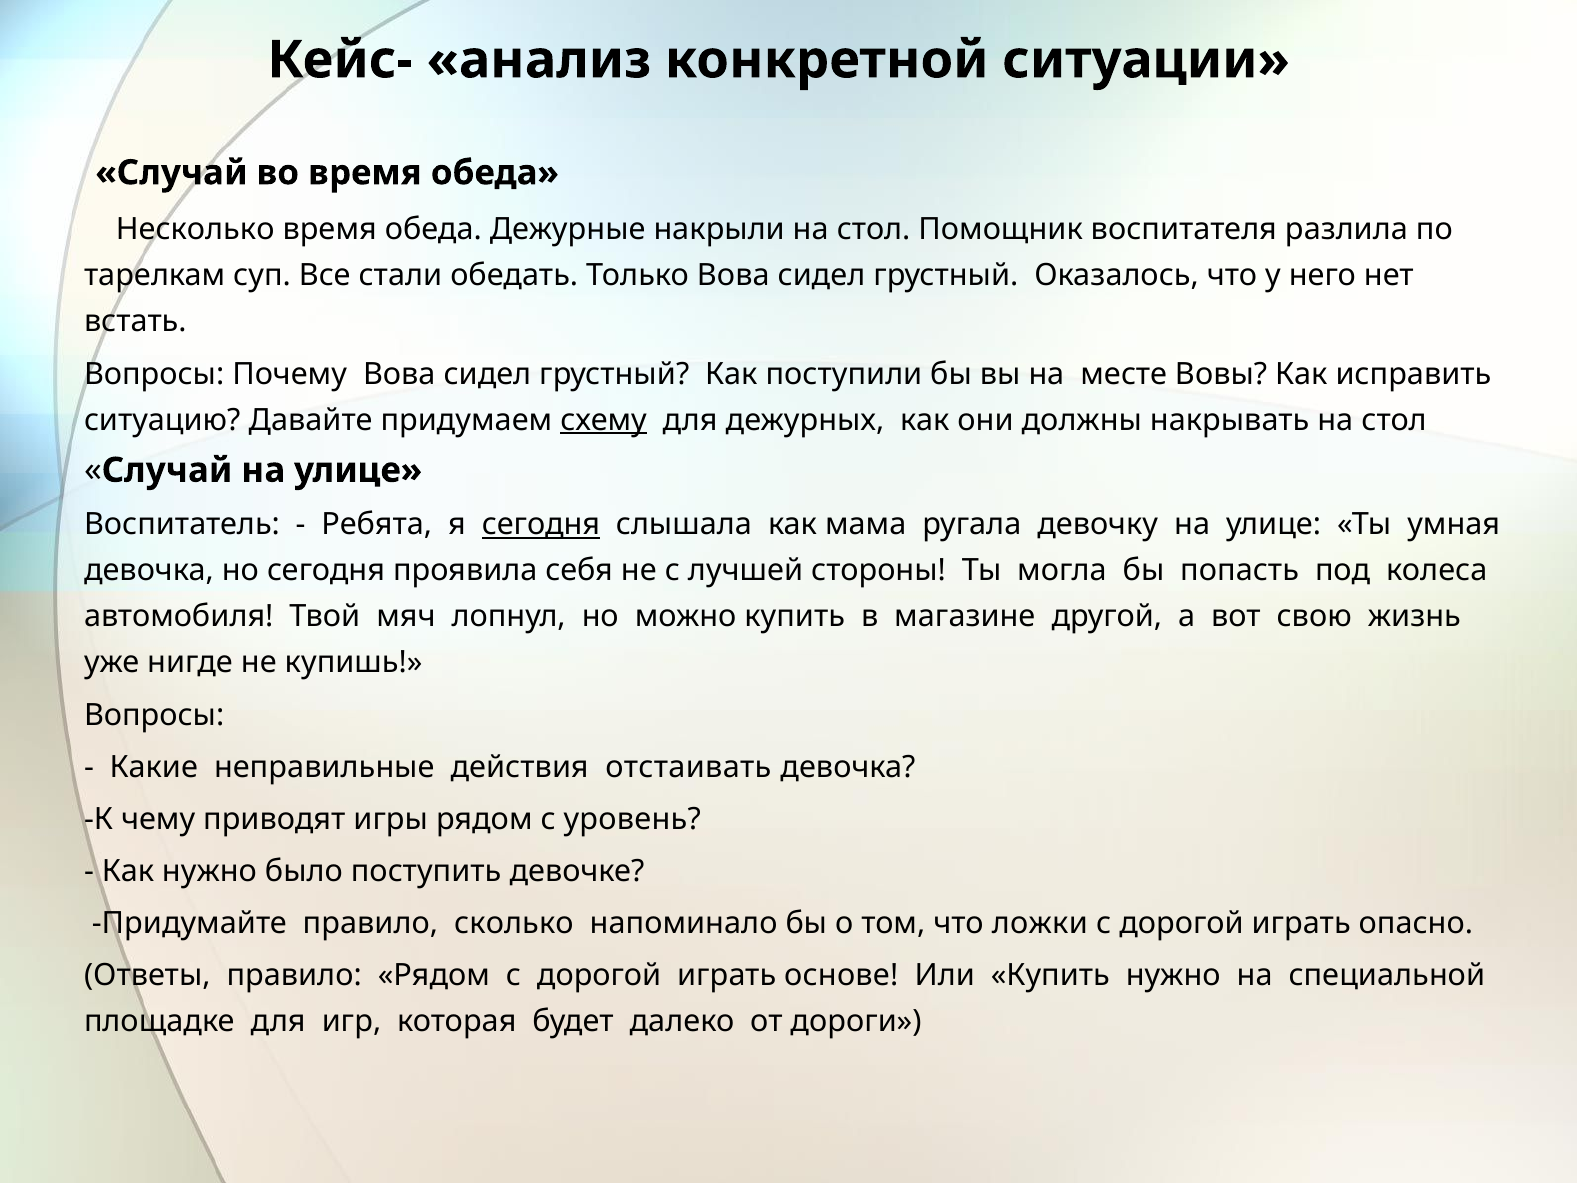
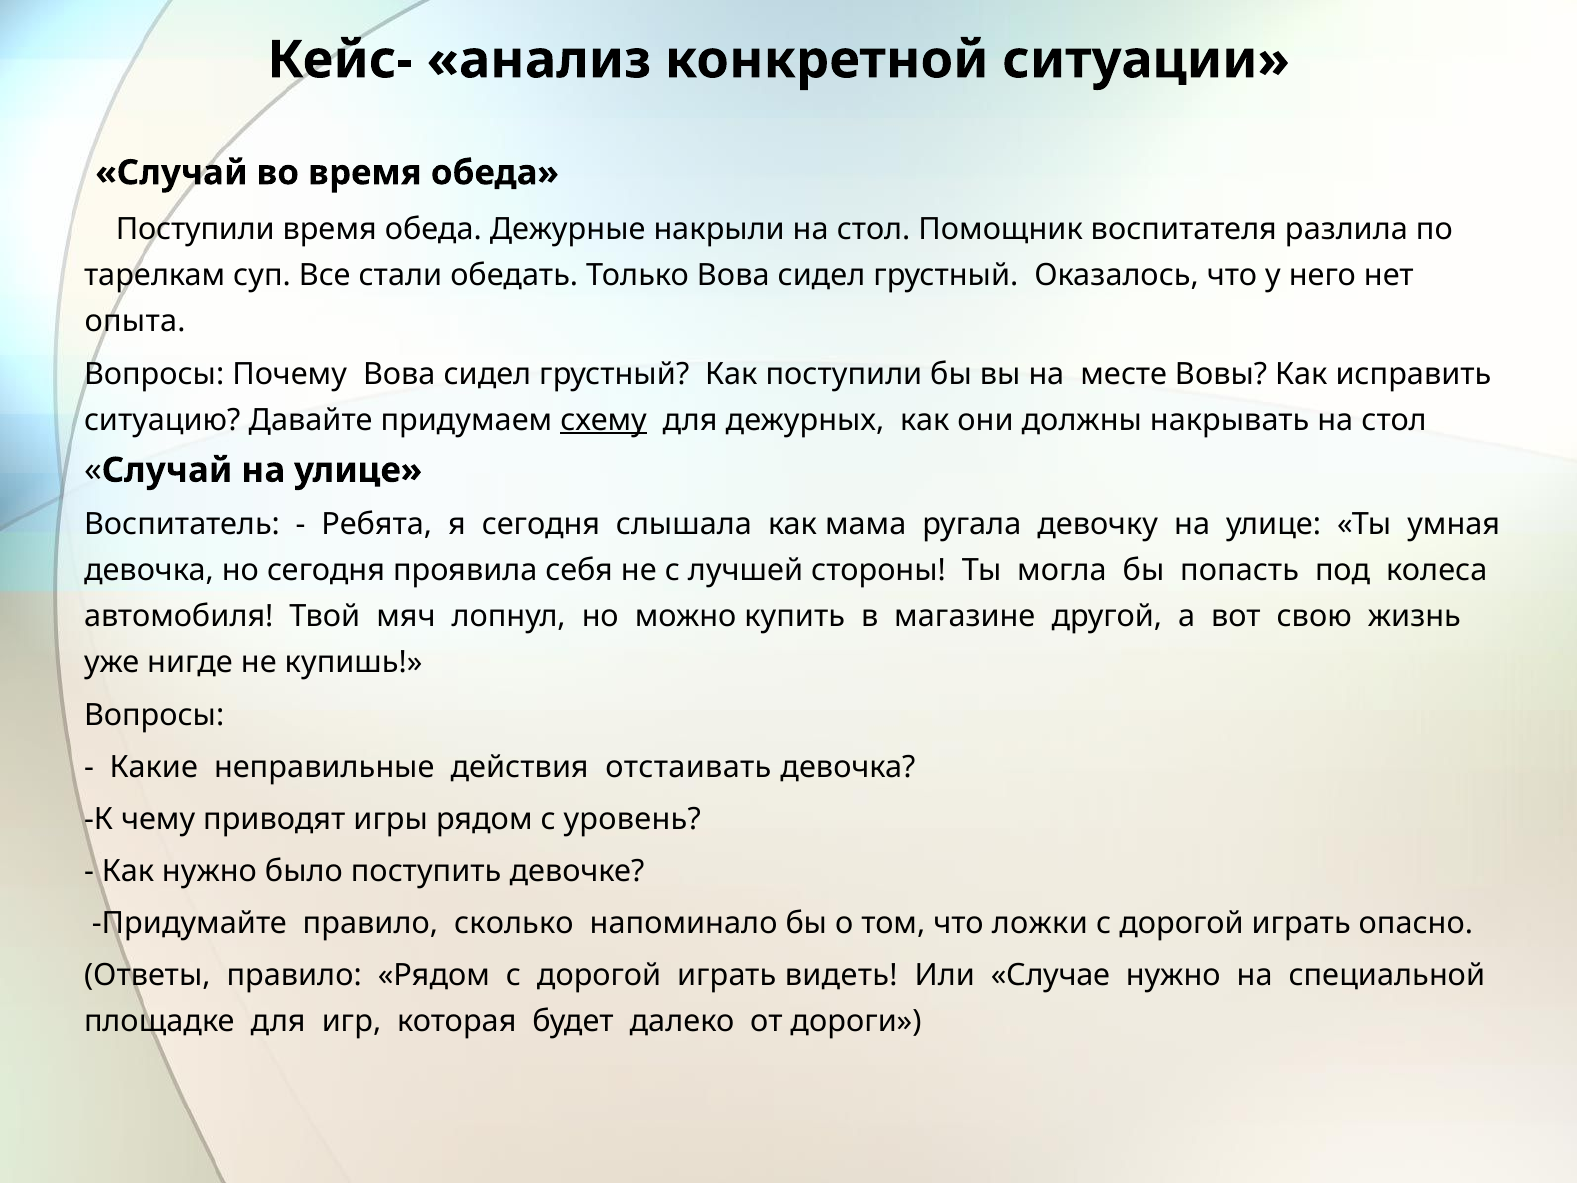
Несколько at (195, 229): Несколько -> Поступили
встать: встать -> опыта
сегодня at (541, 525) underline: present -> none
основе: основе -> видеть
Или Купить: Купить -> Случае
